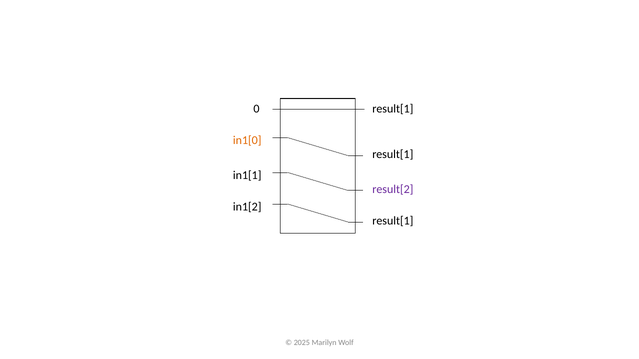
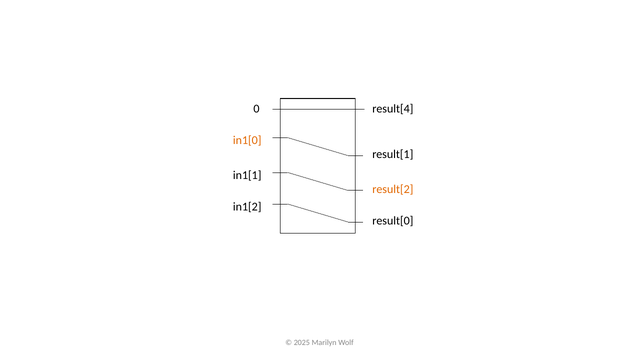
result[1 at (393, 109): result[1 -> result[4
result[2 colour: purple -> orange
result[1 at (393, 221): result[1 -> result[0
